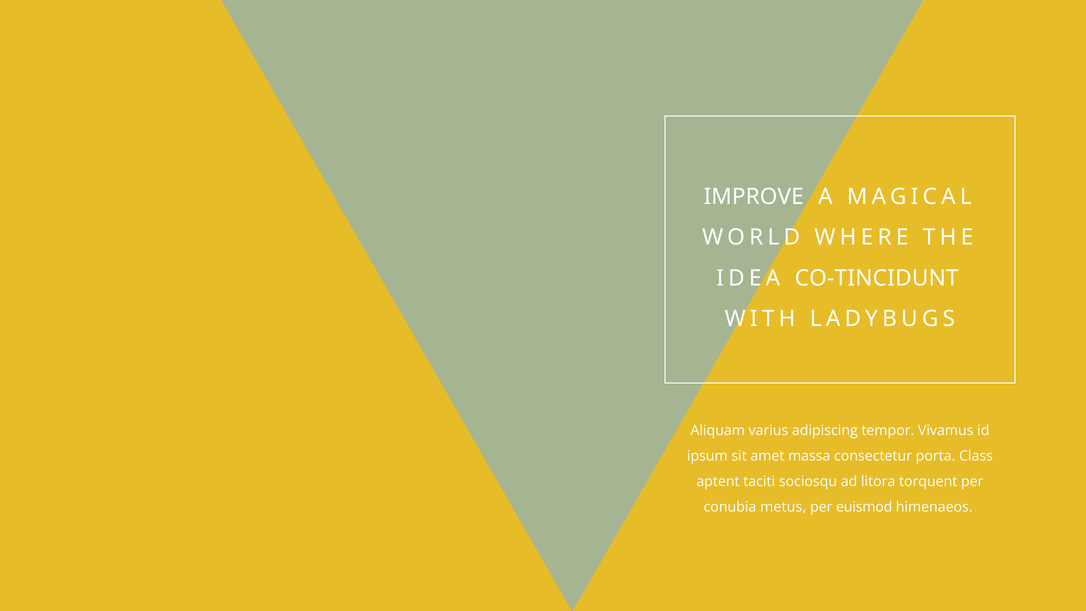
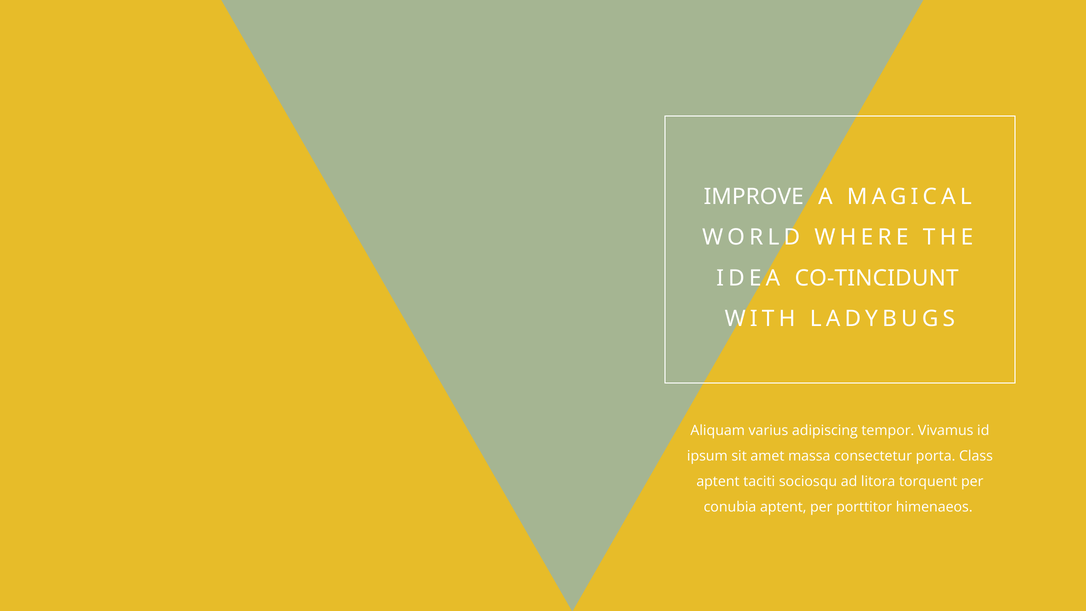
conubia metus: metus -> aptent
euismod: euismod -> porttitor
